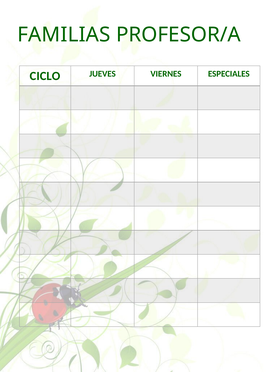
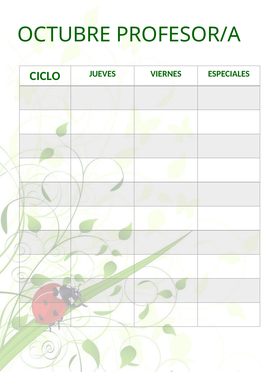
FAMILIAS: FAMILIAS -> OCTUBRE
